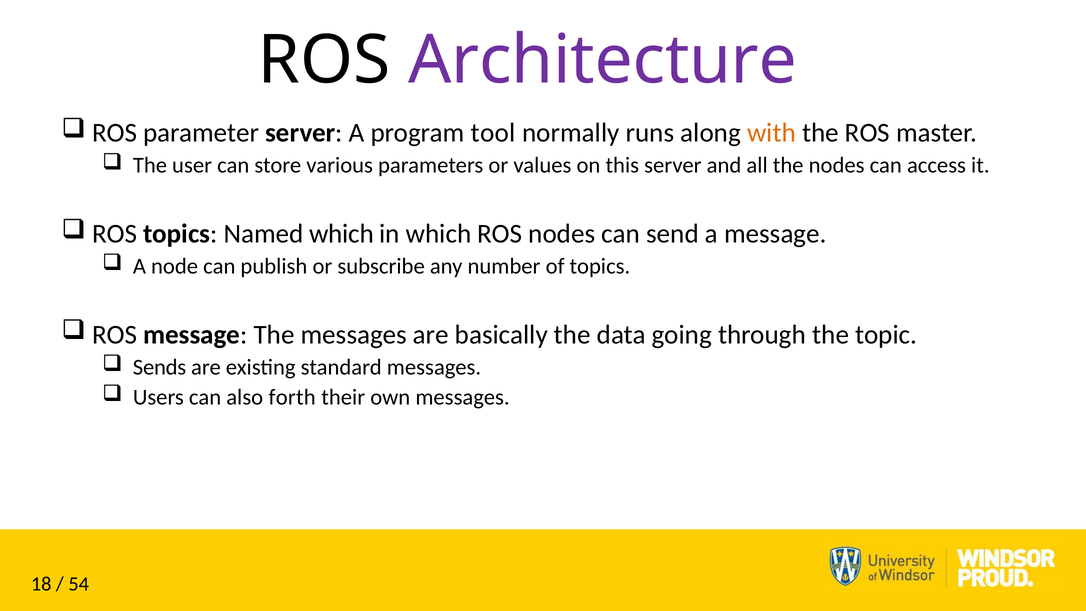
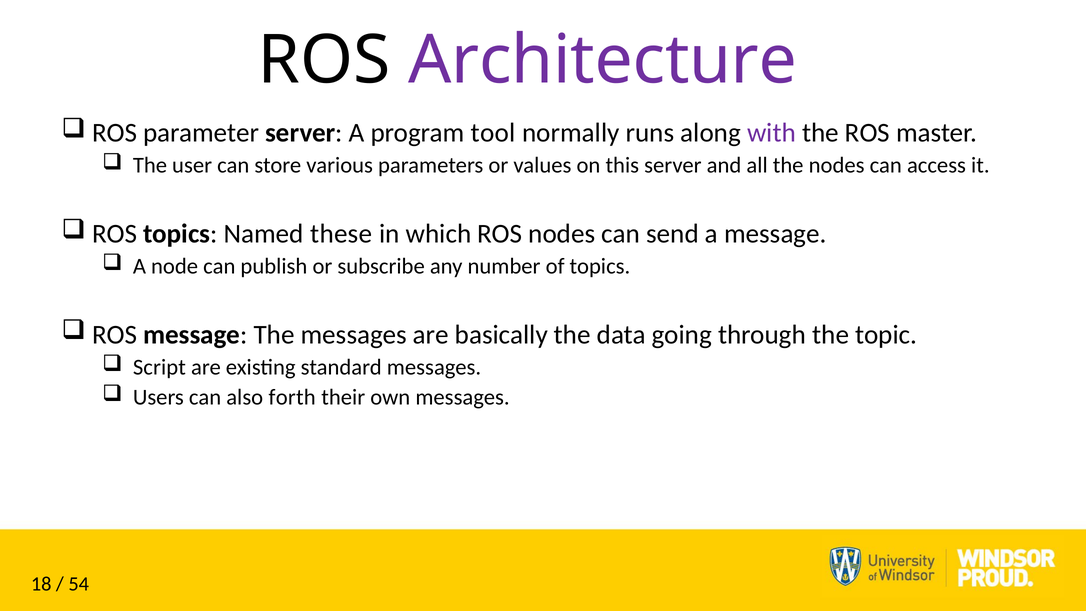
with colour: orange -> purple
Named which: which -> these
Sends: Sends -> Script
